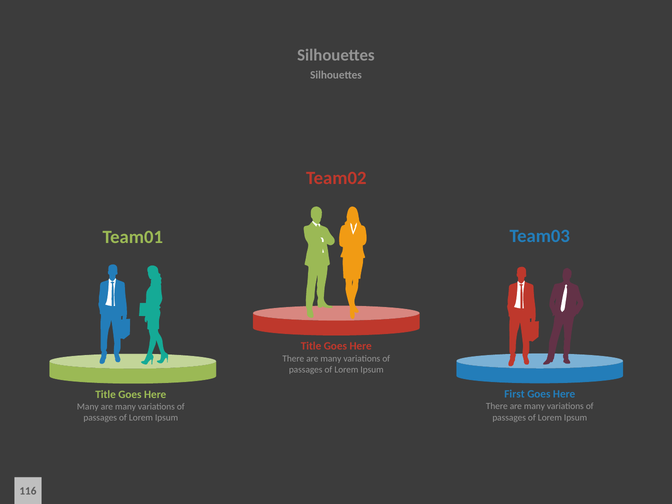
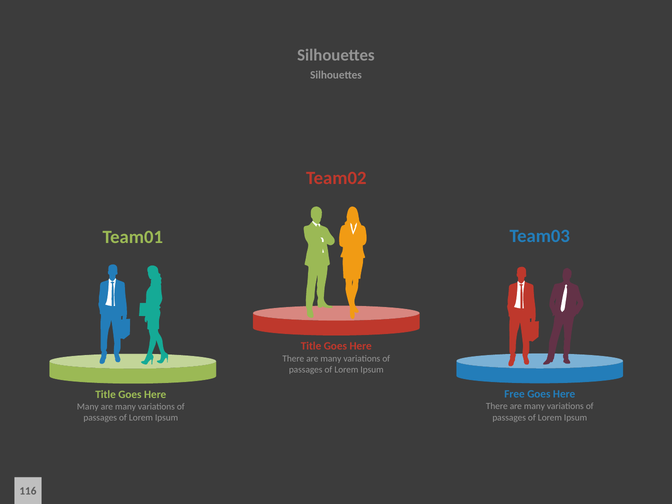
First: First -> Free
